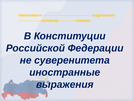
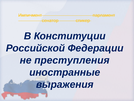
суверенитета: суверенитета -> преступления
